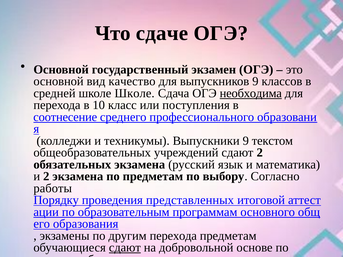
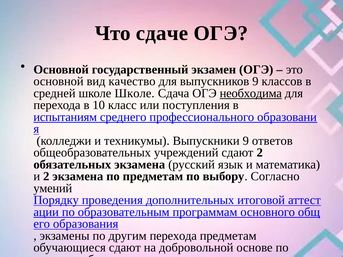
соотнесение: соотнесение -> испытаниям
текстом: текстом -> ответов
работы: работы -> умений
представленных: представленных -> дополнительных
сдают at (125, 248) underline: present -> none
